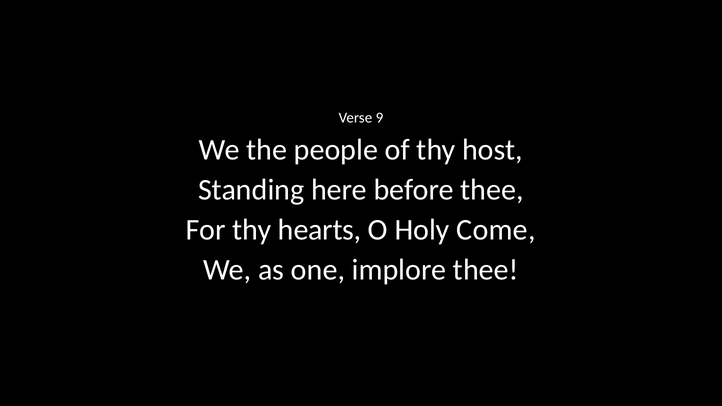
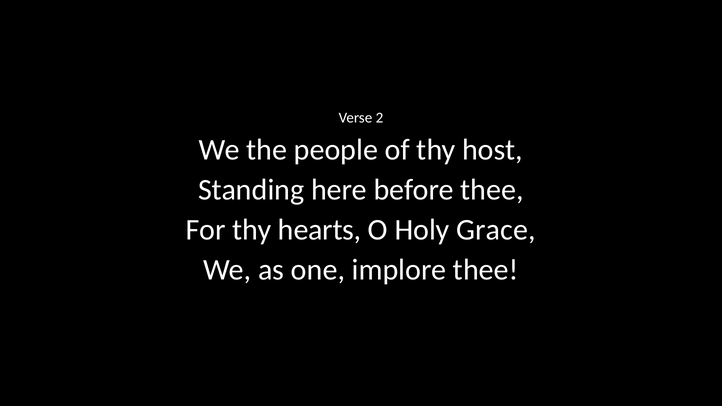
9: 9 -> 2
Come: Come -> Grace
